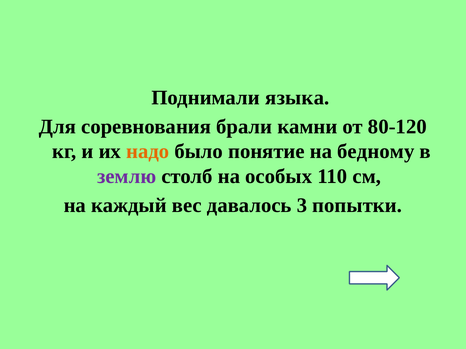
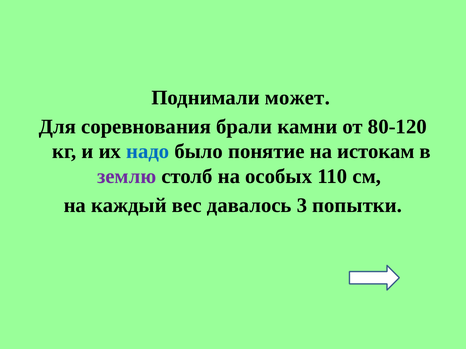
языка: языка -> может
надо colour: orange -> blue
бедному: бедному -> истокам
